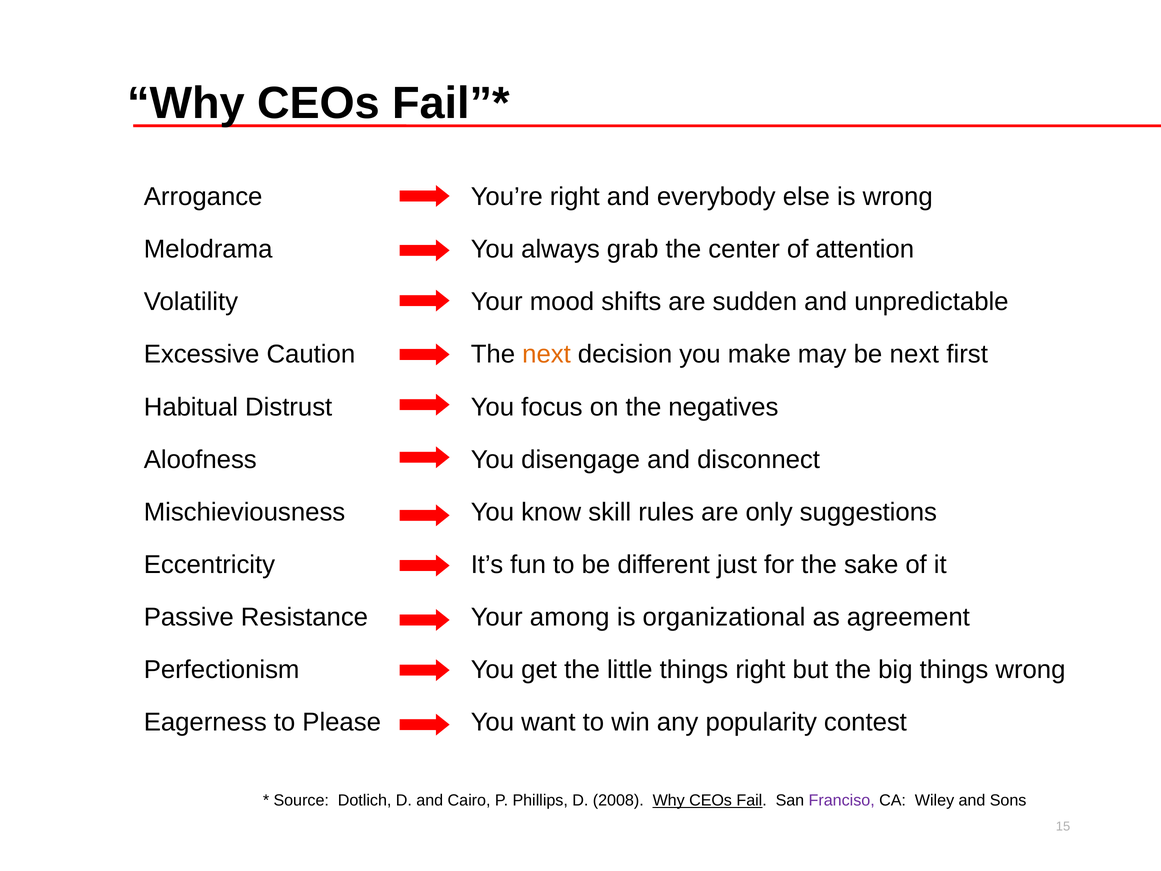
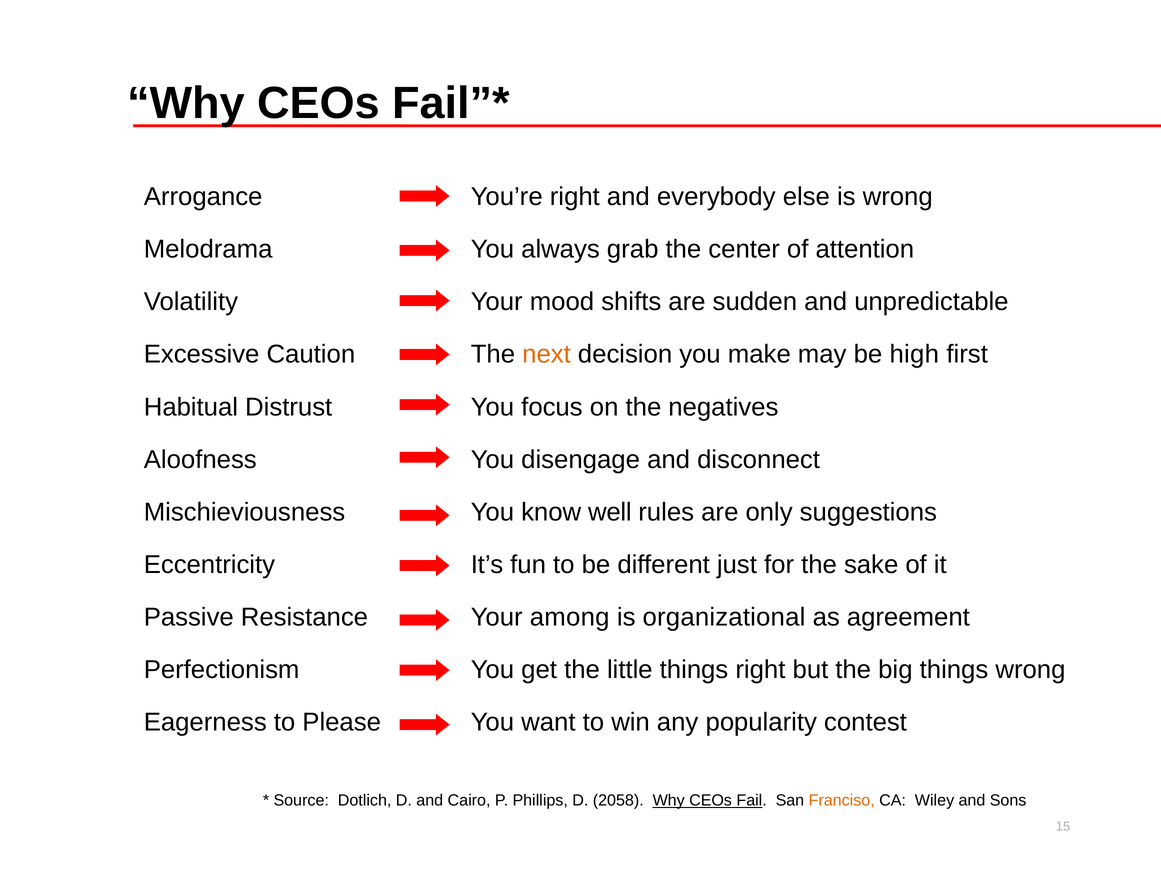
be next: next -> high
skill: skill -> well
2008: 2008 -> 2058
Franciso colour: purple -> orange
